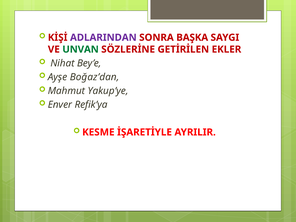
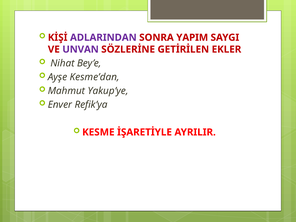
BAŞKA: BAŞKA -> YAPIM
UNVAN colour: green -> purple
Boğaz’dan: Boğaz’dan -> Kesme’dan
